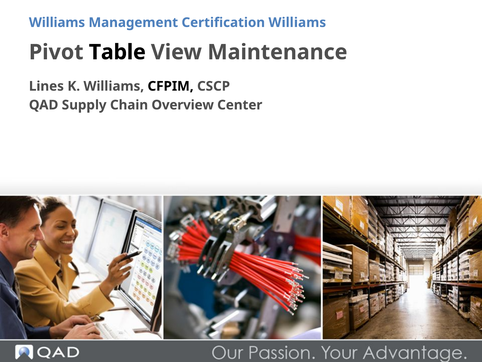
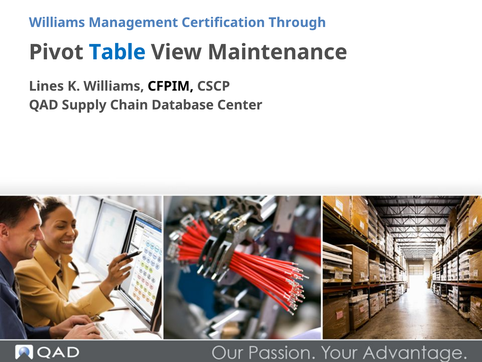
Certification Williams: Williams -> Through
Table colour: black -> blue
Overview: Overview -> Database
